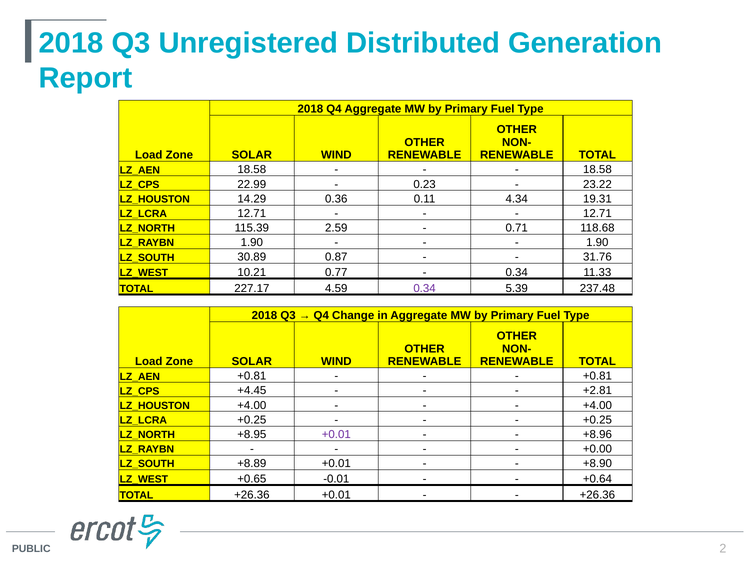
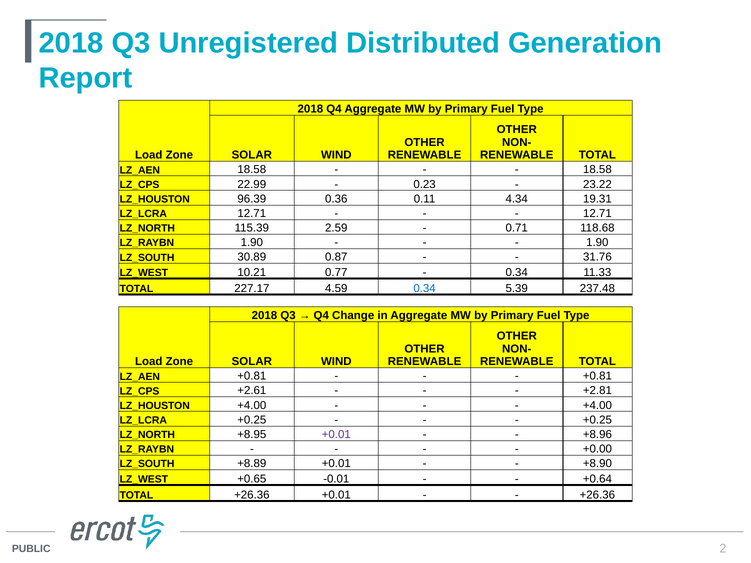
14.29: 14.29 -> 96.39
0.34 at (425, 289) colour: purple -> blue
+4.45: +4.45 -> +2.61
